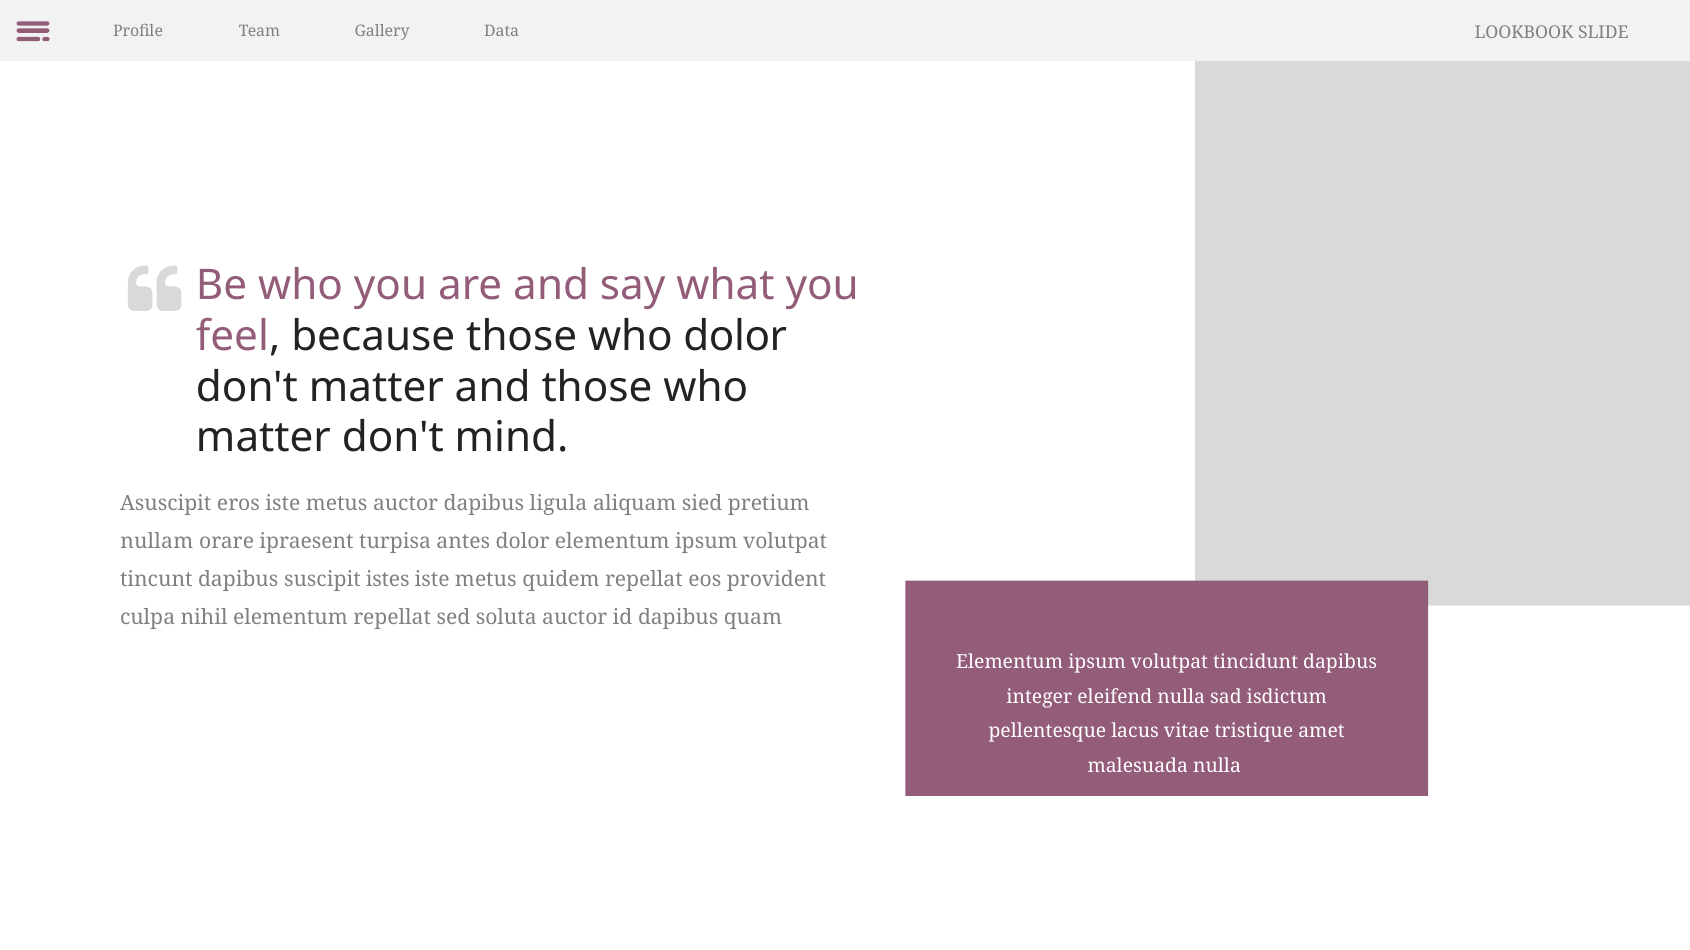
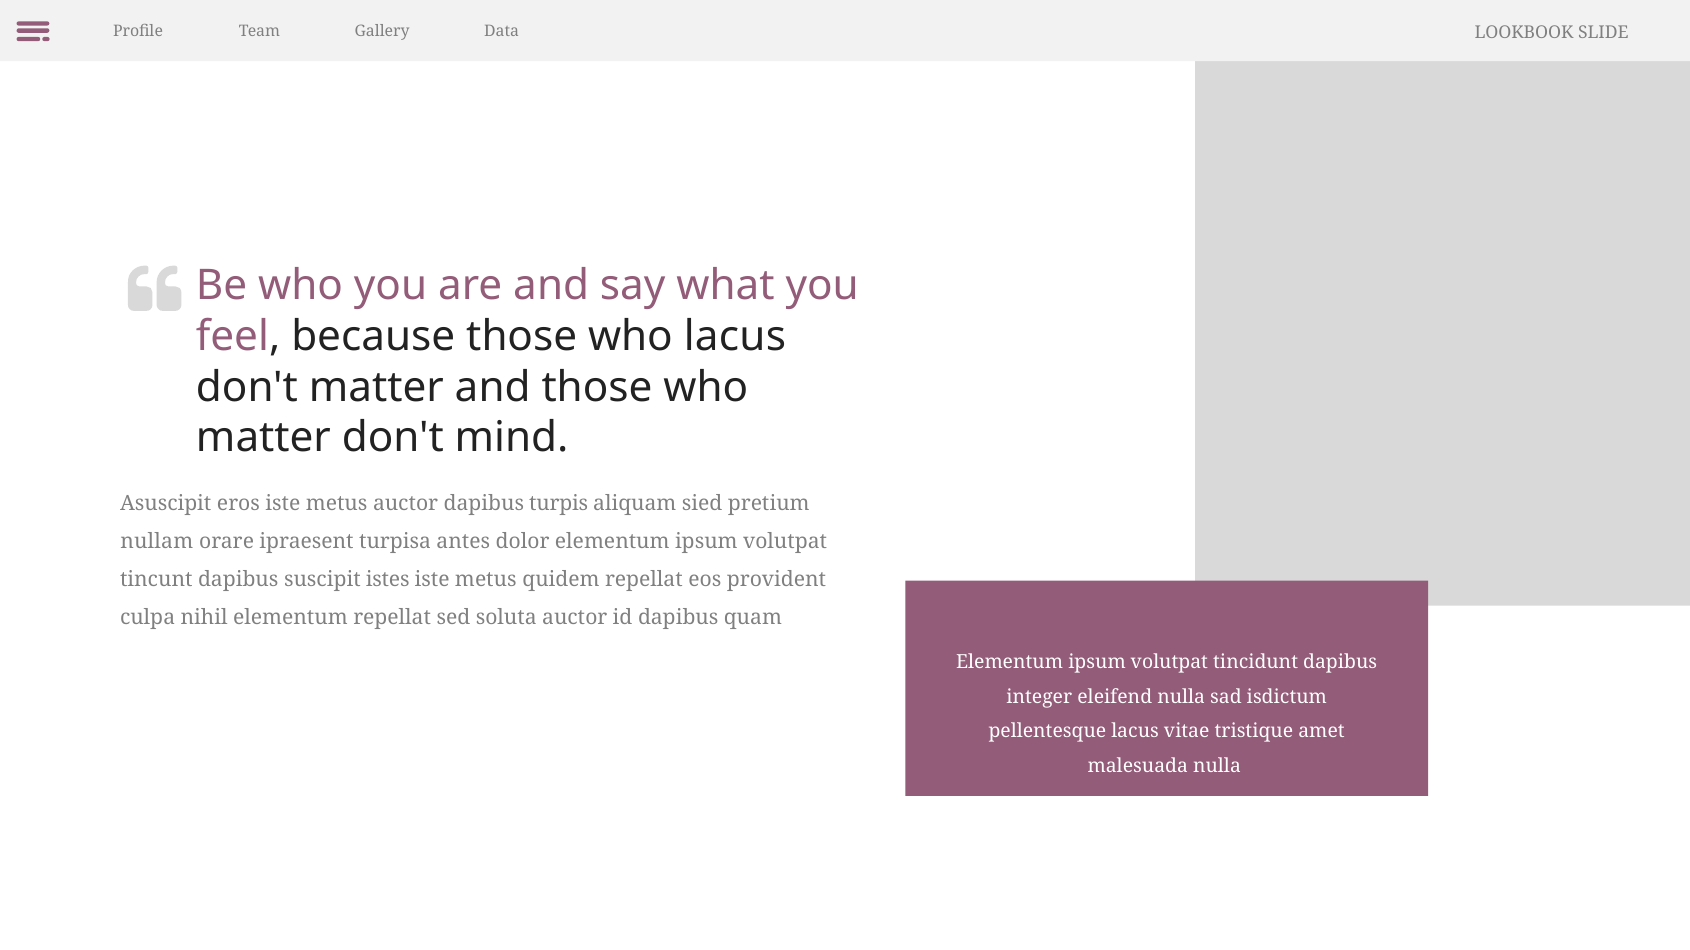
who dolor: dolor -> lacus
ligula: ligula -> turpis
